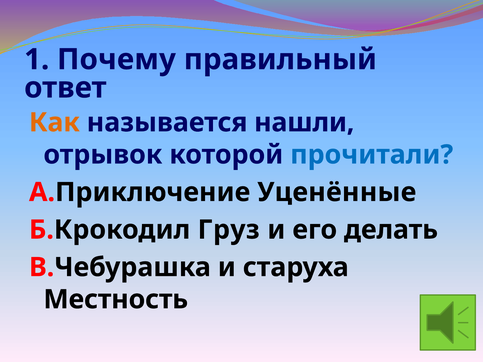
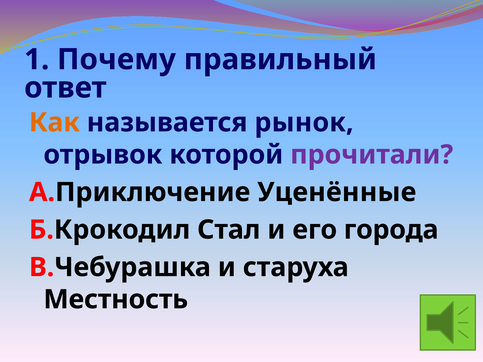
нашли: нашли -> рынок
прочитали colour: blue -> purple
Груз: Груз -> Стал
делать: делать -> города
